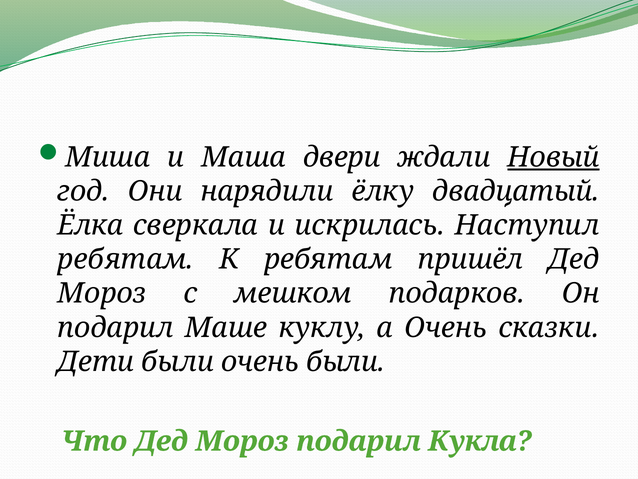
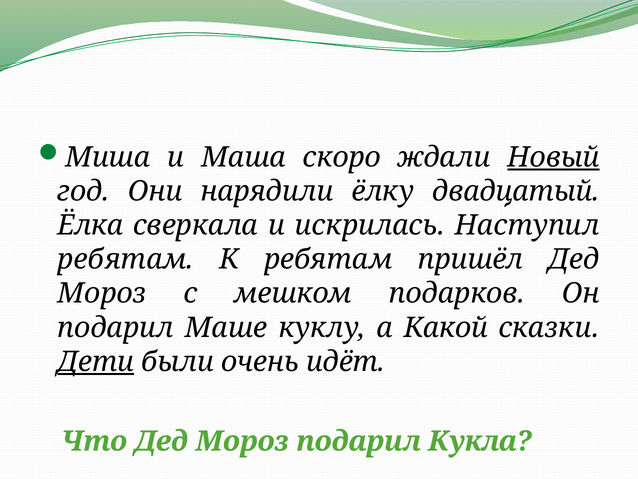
двери: двери -> скоро
а Очень: Очень -> Какой
Дети underline: none -> present
очень были: были -> идёт
